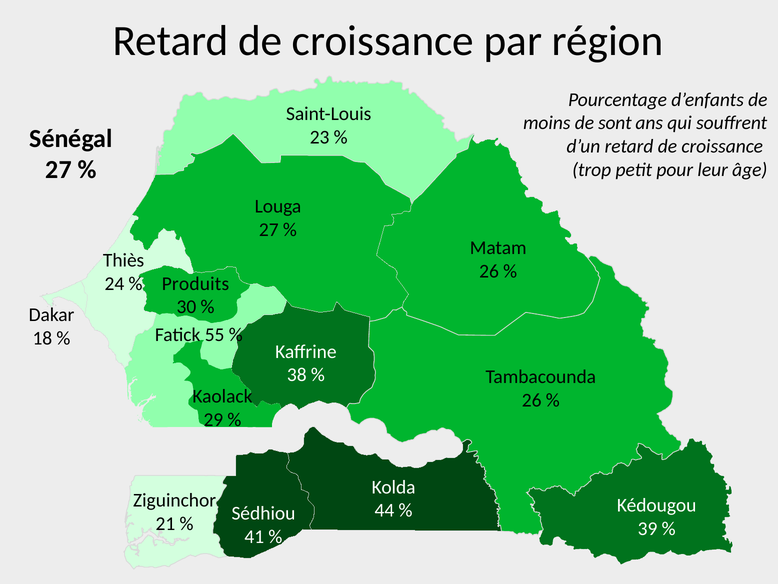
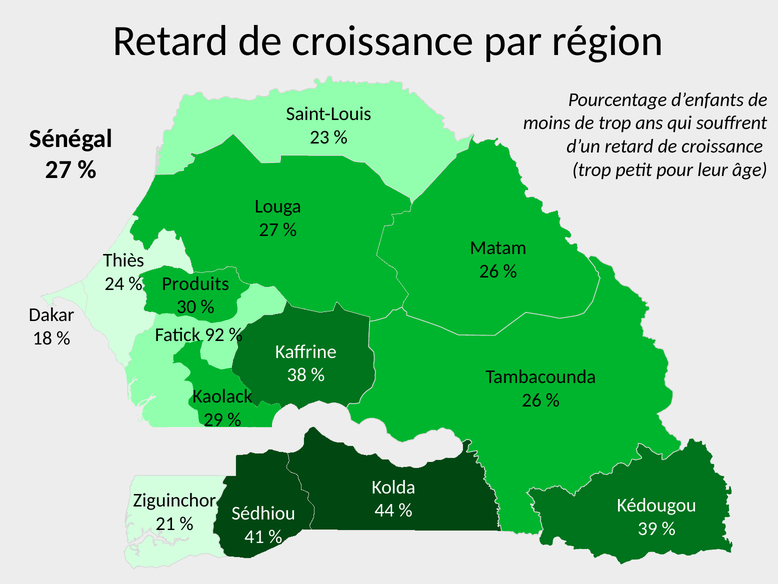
de sont: sont -> trop
55: 55 -> 92
